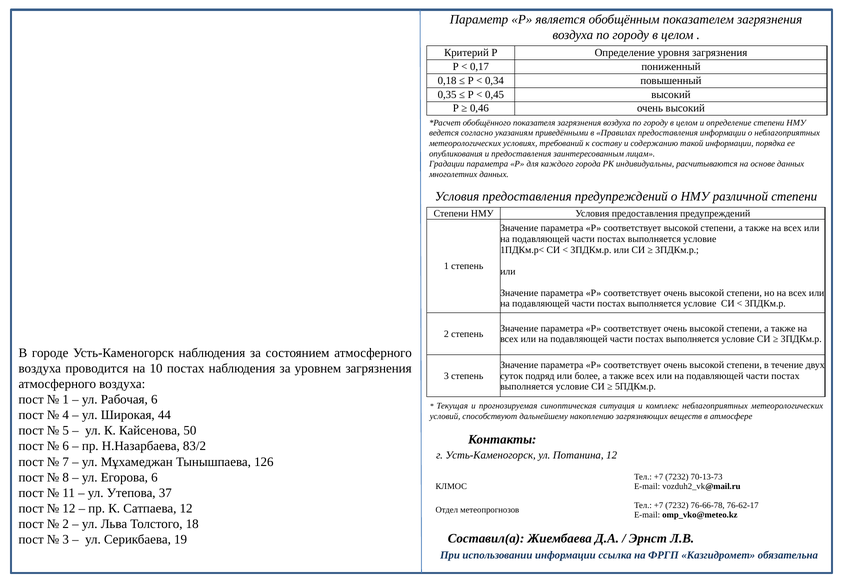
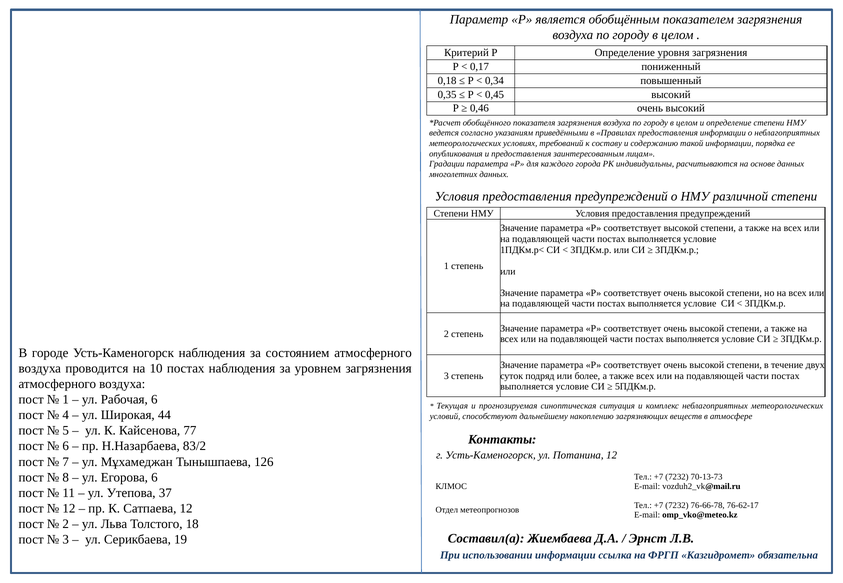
50: 50 -> 77
